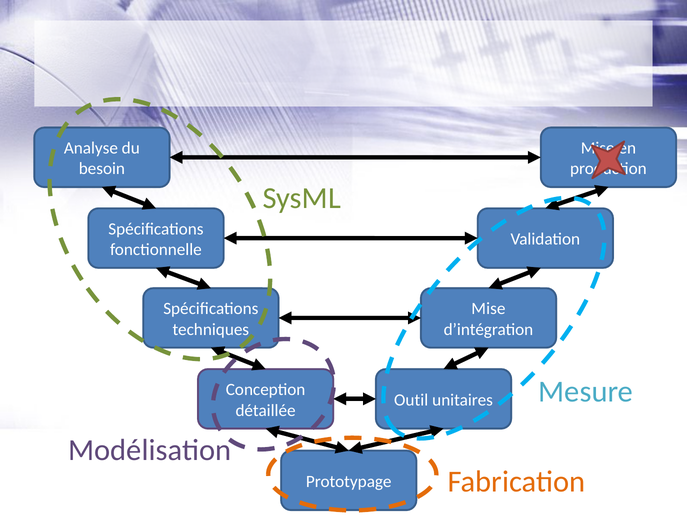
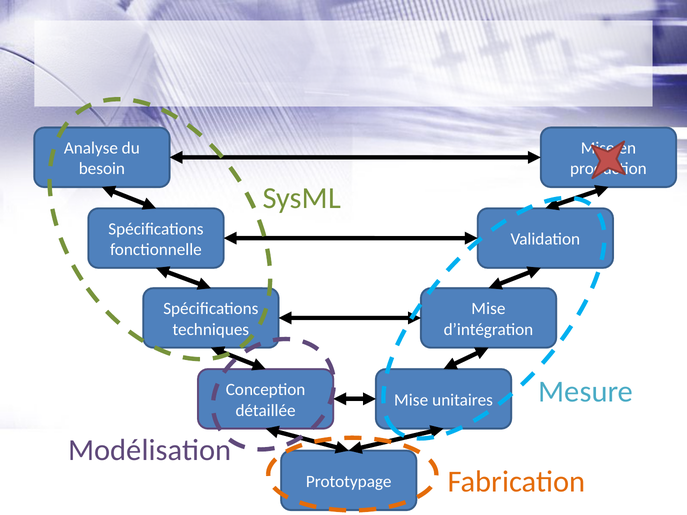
Outil at (411, 400): Outil -> Mise
